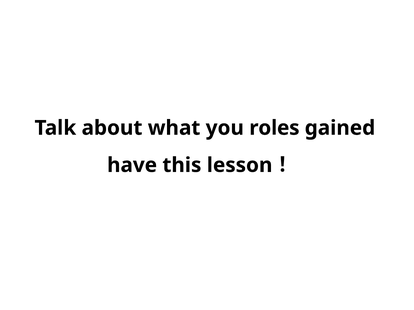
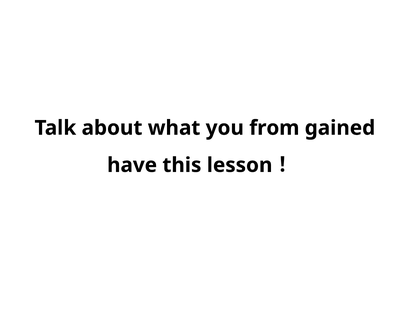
roles: roles -> from
